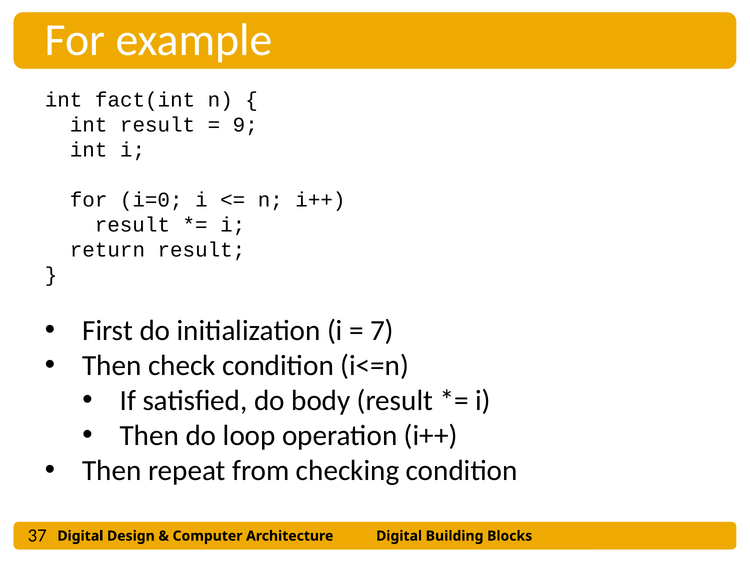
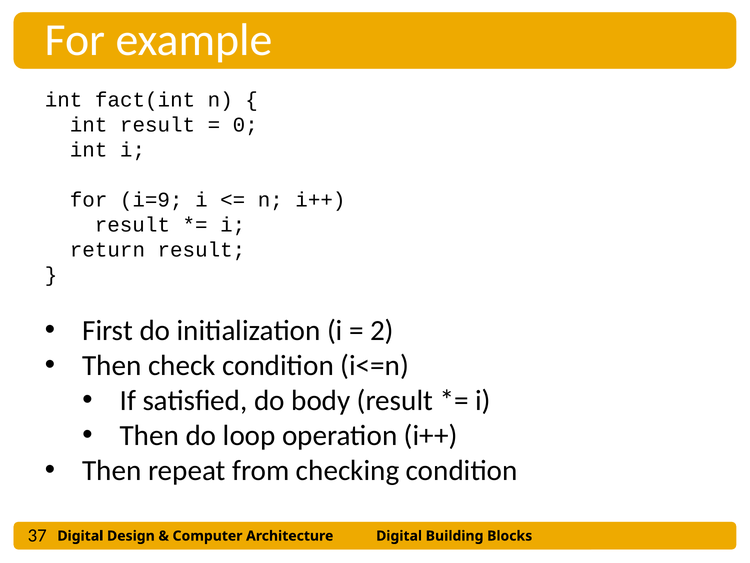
9: 9 -> 0
i=0: i=0 -> i=9
7: 7 -> 2
